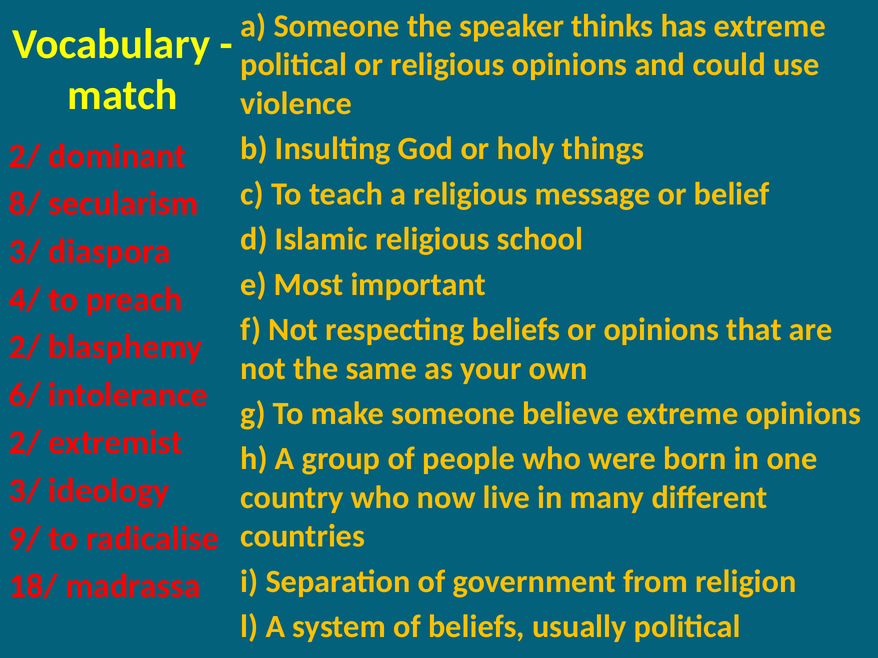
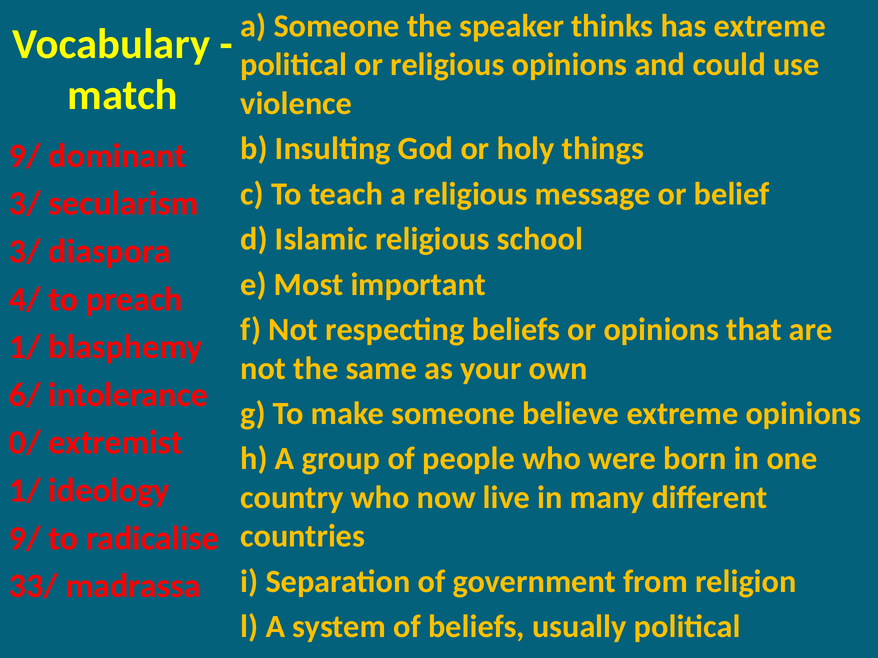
2/ at (25, 156): 2/ -> 9/
8/ at (25, 204): 8/ -> 3/
2/ at (25, 347): 2/ -> 1/
2/ at (25, 443): 2/ -> 0/
3/ at (25, 491): 3/ -> 1/
18/: 18/ -> 33/
